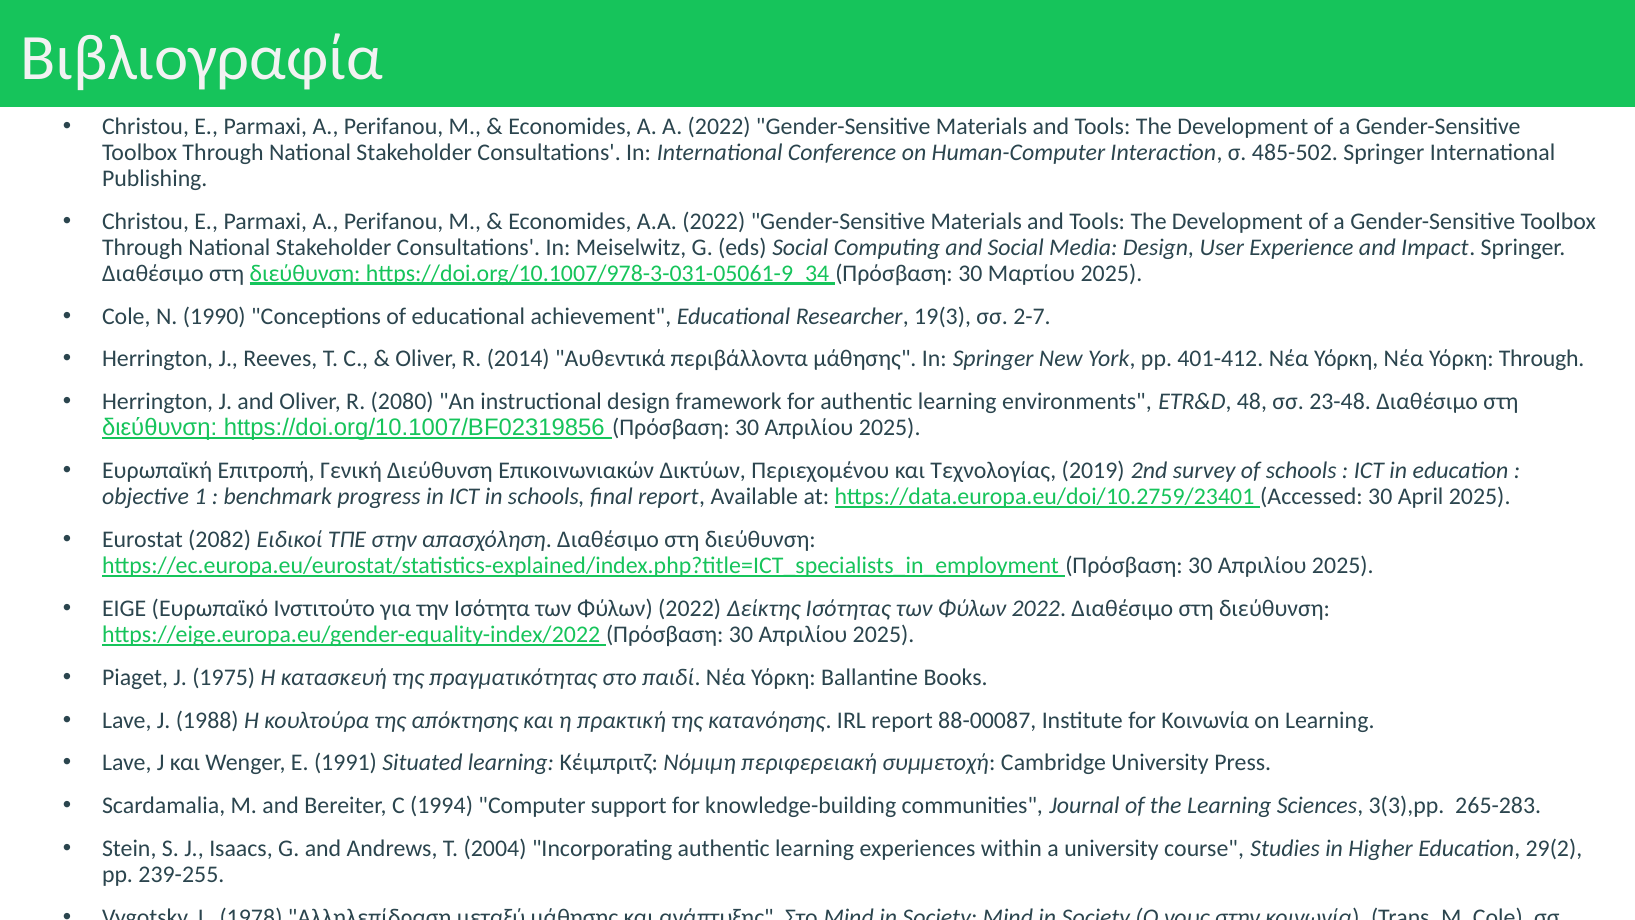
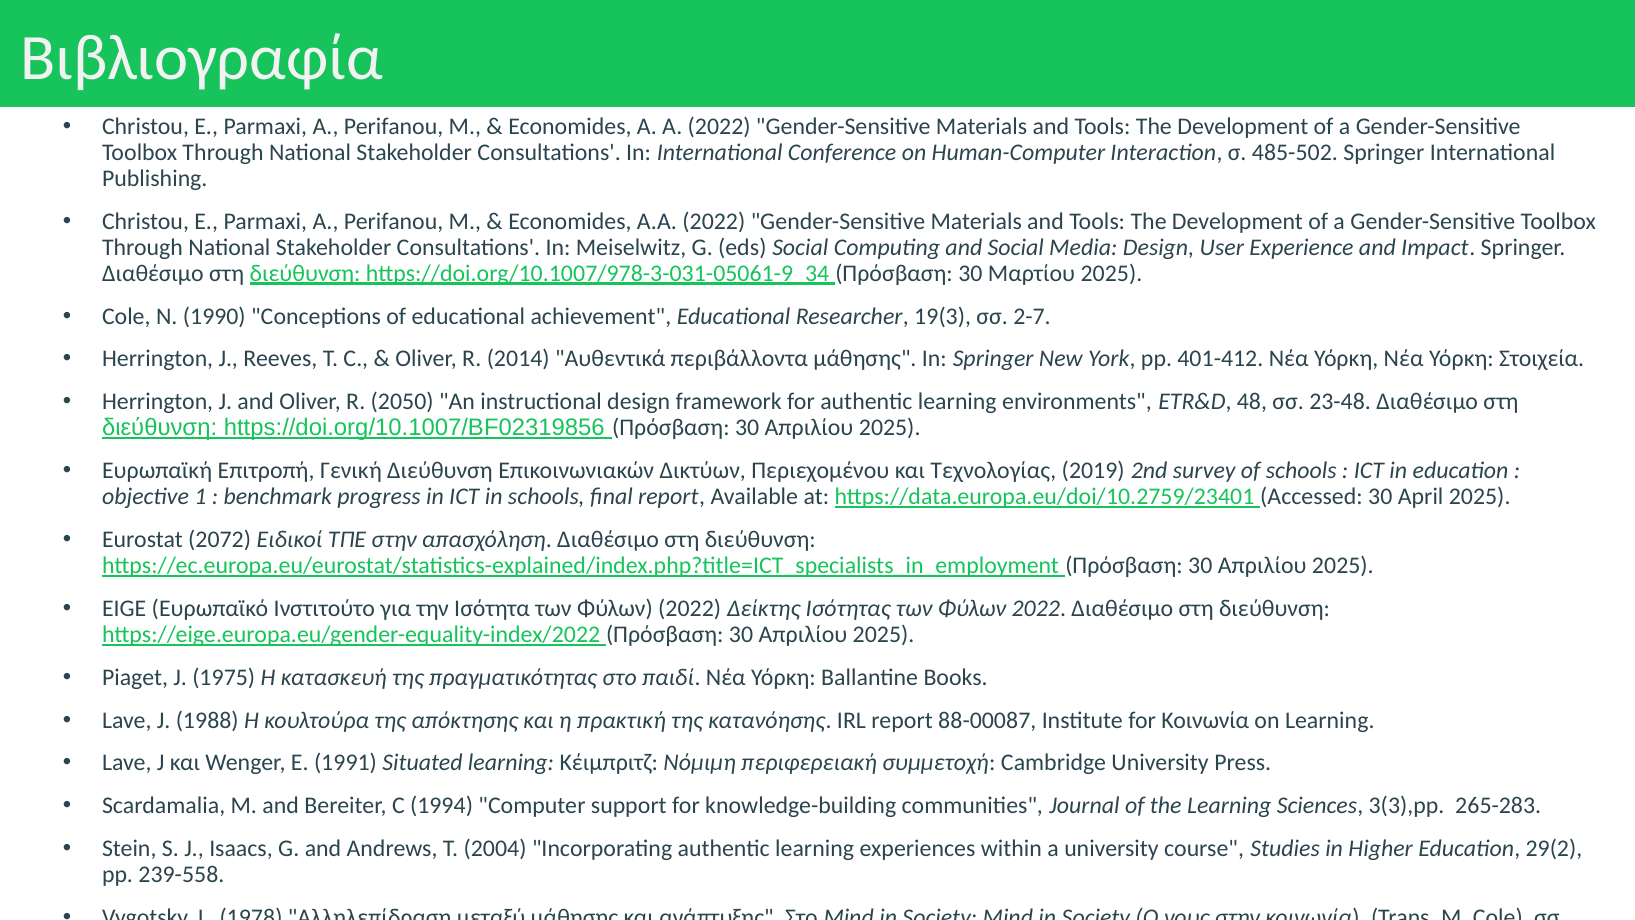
Υόρκη Through: Through -> Στοιχεία
2080: 2080 -> 2050
2082: 2082 -> 2072
239-255: 239-255 -> 239-558
